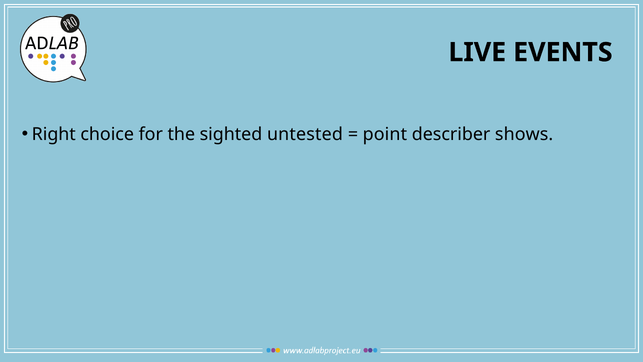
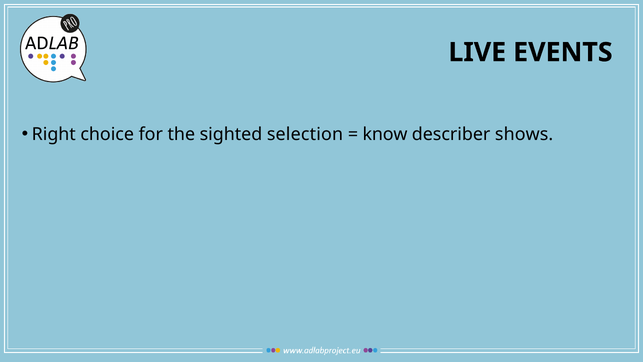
untested: untested -> selection
point: point -> know
